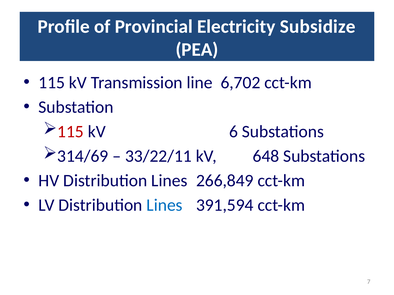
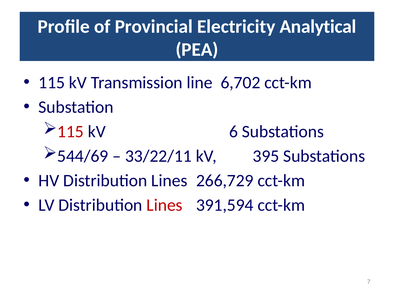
Subsidize: Subsidize -> Analytical
314/69: 314/69 -> 544/69
648: 648 -> 395
266,849: 266,849 -> 266,729
Lines at (164, 205) colour: blue -> red
